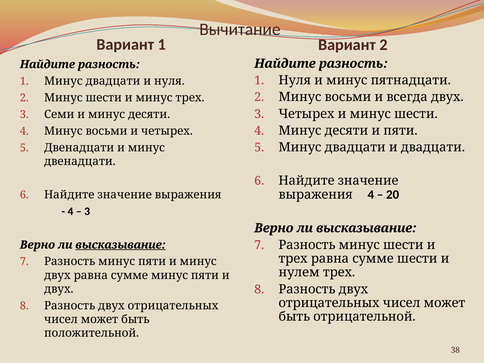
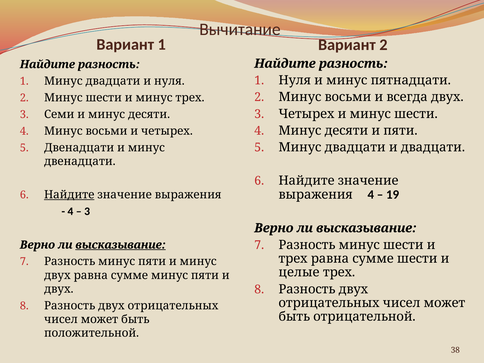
20: 20 -> 19
Найдите at (69, 195) underline: none -> present
нулем: нулем -> целые
